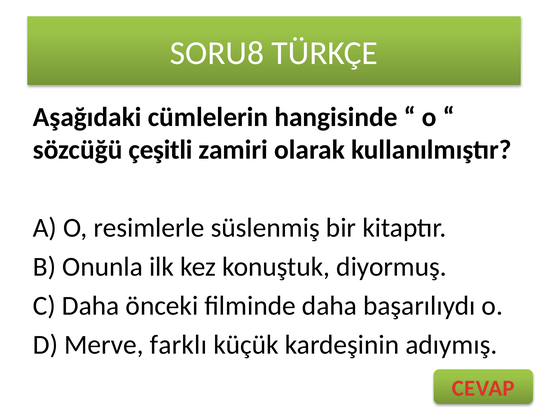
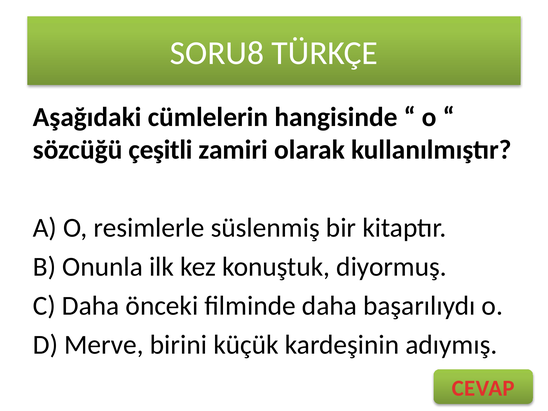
farklı: farklı -> birini
